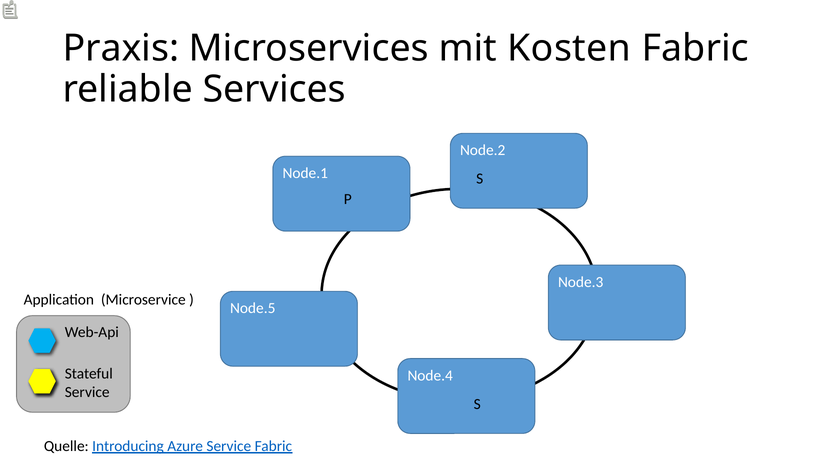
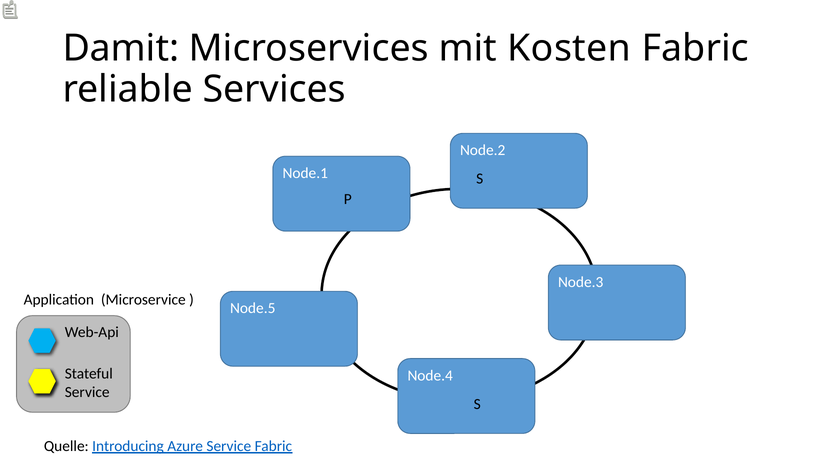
Praxis: Praxis -> Damit
